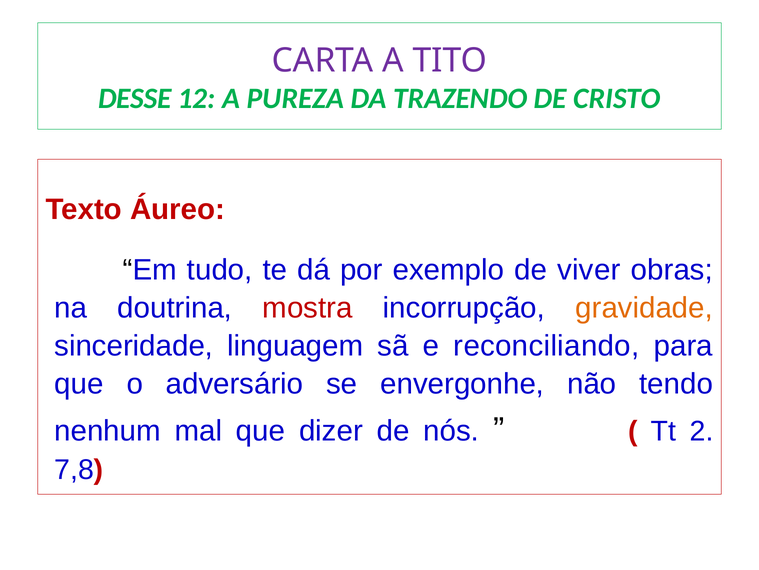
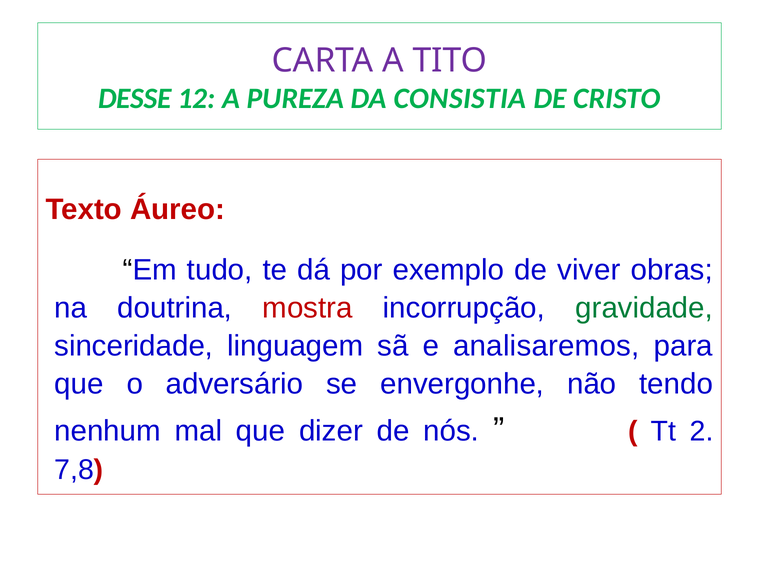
TRAZENDO: TRAZENDO -> CONSISTIA
gravidade colour: orange -> green
reconciliando: reconciliando -> analisaremos
